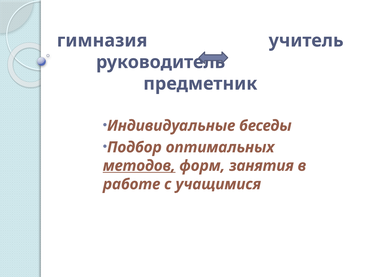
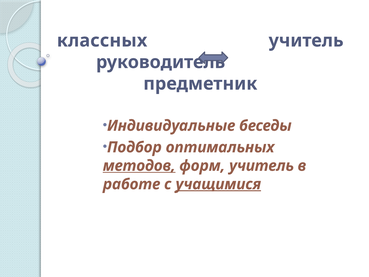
гимназия: гимназия -> классных
форм занятия: занятия -> учитель
учащимися underline: none -> present
